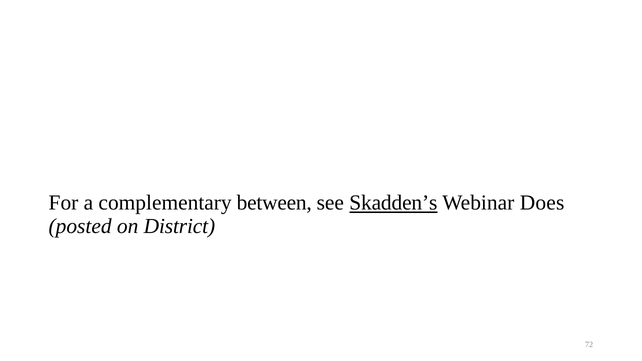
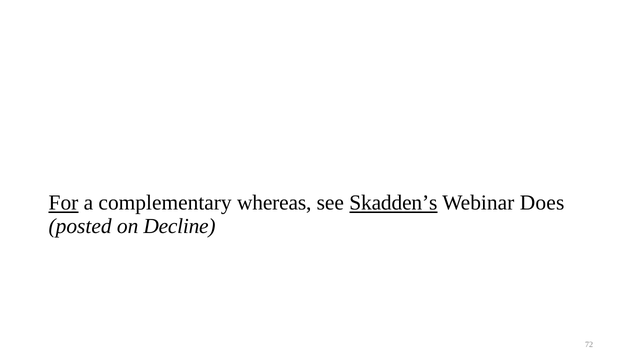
For underline: none -> present
between: between -> whereas
District: District -> Decline
